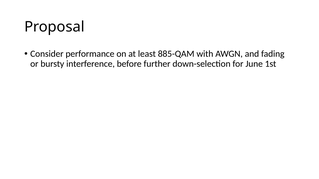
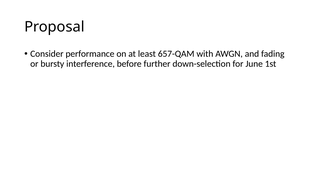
885-QAM: 885-QAM -> 657-QAM
